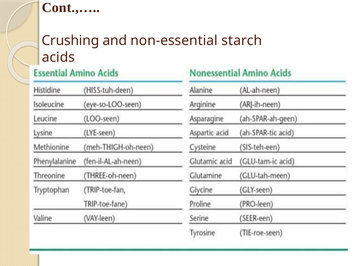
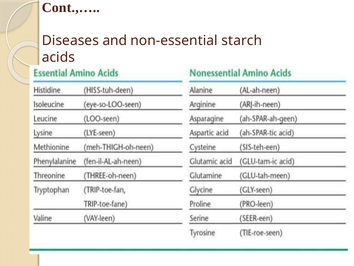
Crushing: Crushing -> Diseases
